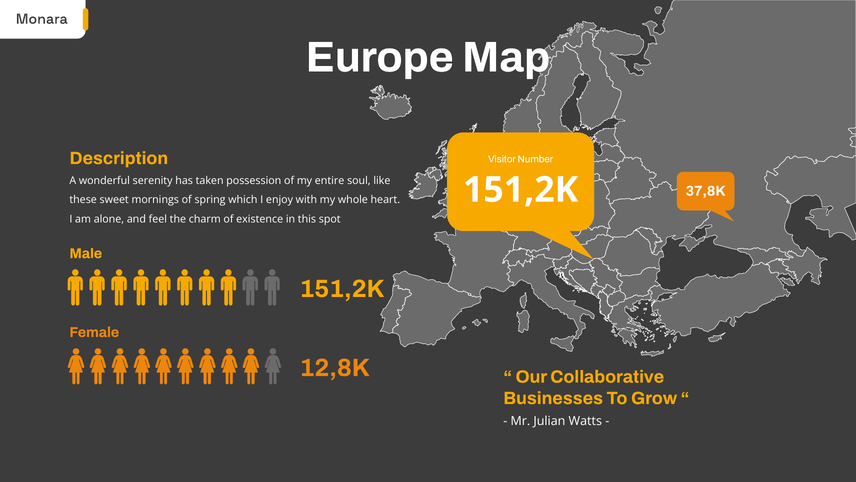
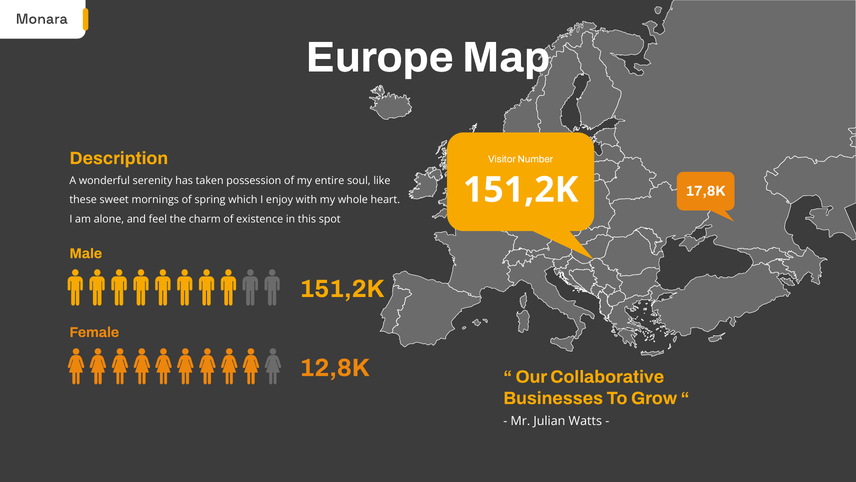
37,8K: 37,8K -> 17,8K
